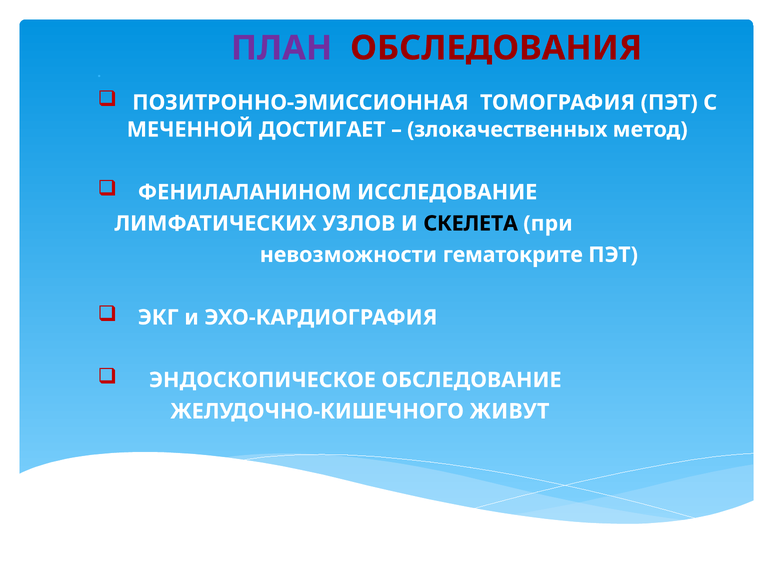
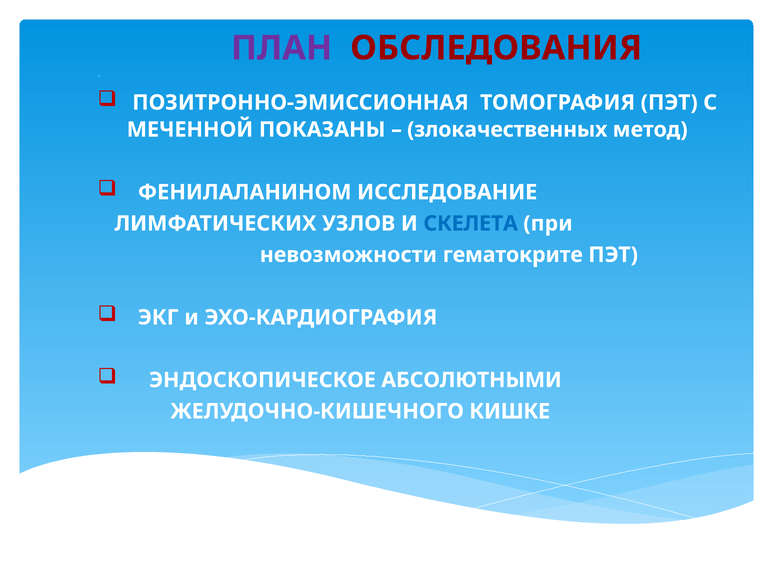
ДОСТИГАЕТ: ДОСТИГАЕТ -> ПОКАЗАНЫ
СКЕЛЕТА colour: black -> blue
ОБСЛЕДОВАНИЕ: ОБСЛЕДОВАНИЕ -> АБСОЛЮТНЫМИ
ЖИВУТ: ЖИВУТ -> КИШКЕ
